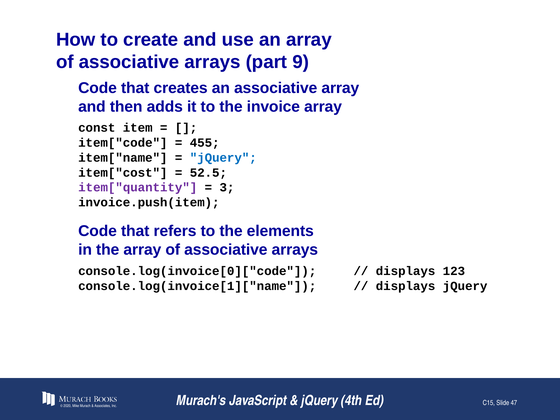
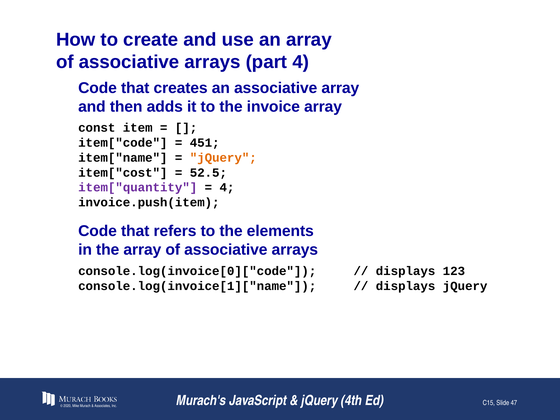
part 9: 9 -> 4
455: 455 -> 451
jQuery at (223, 158) colour: blue -> orange
3 at (227, 188): 3 -> 4
